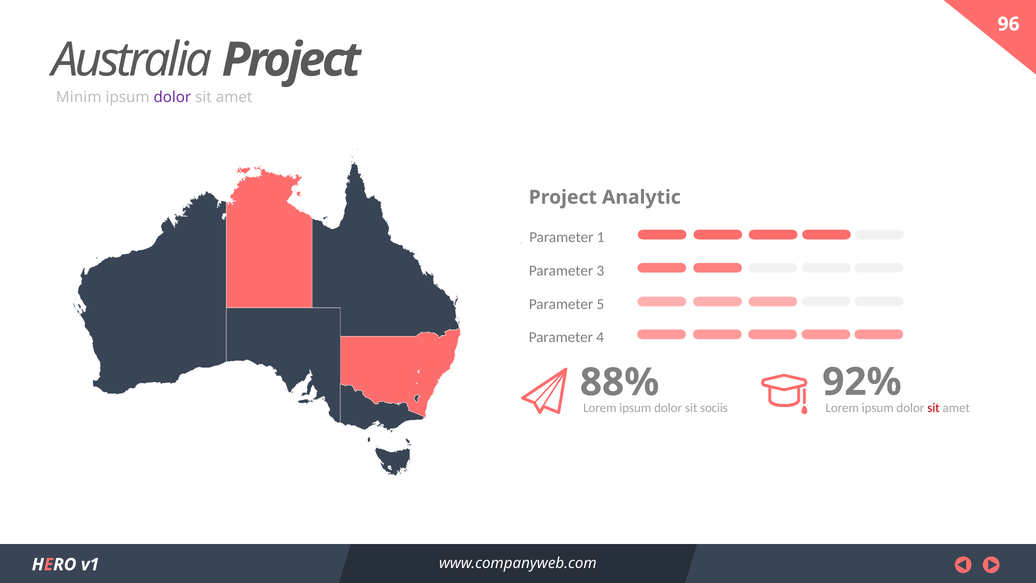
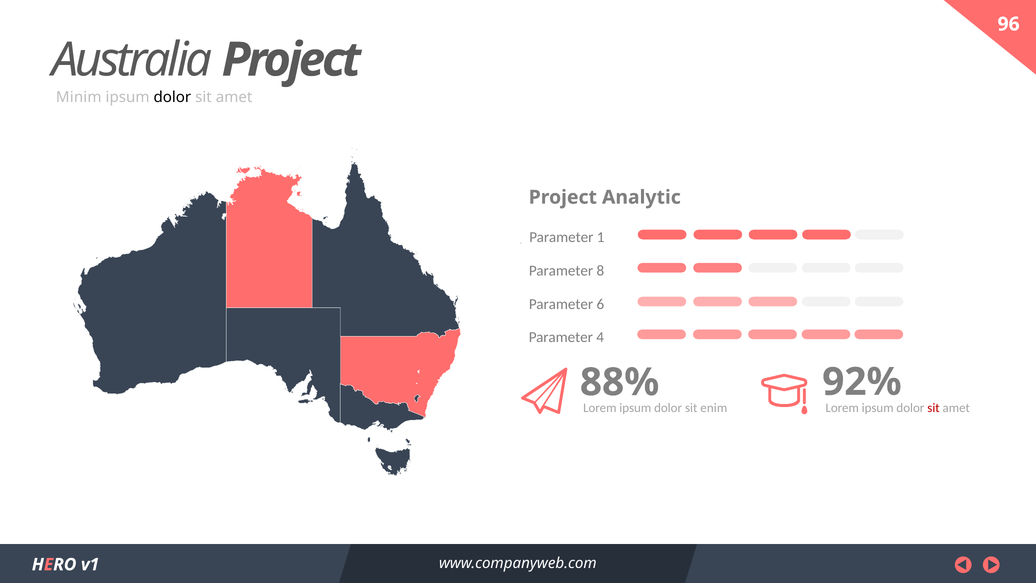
dolor at (172, 97) colour: purple -> black
3: 3 -> 8
5: 5 -> 6
sociis: sociis -> enim
